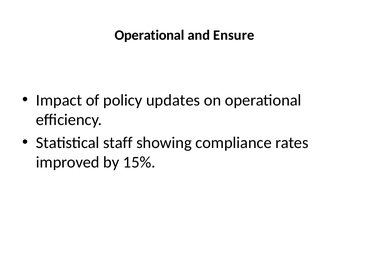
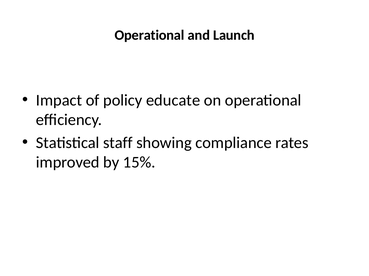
Ensure: Ensure -> Launch
updates: updates -> educate
